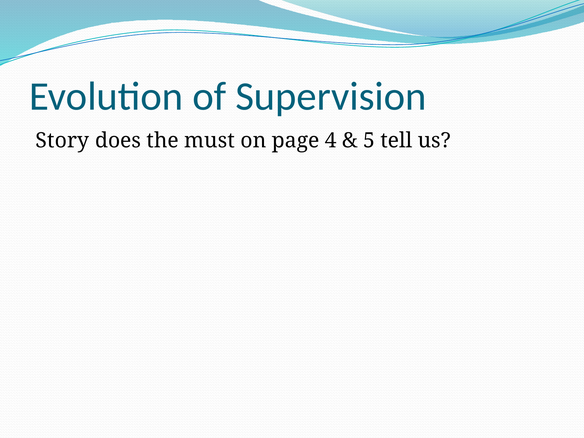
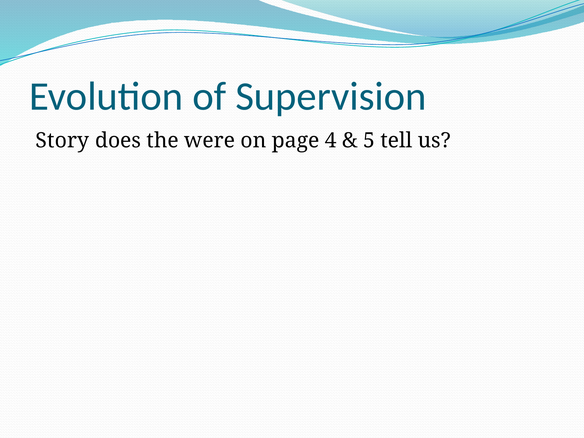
must: must -> were
